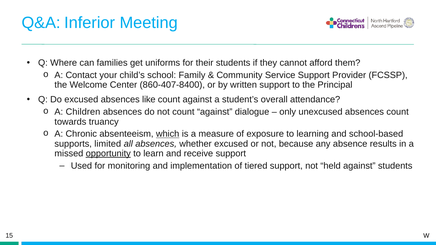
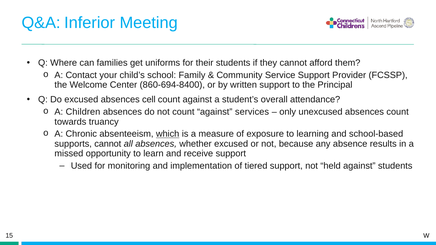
860-407-8400: 860-407-8400 -> 860-694-8400
like: like -> cell
dialogue: dialogue -> services
supports limited: limited -> cannot
opportunity underline: present -> none
